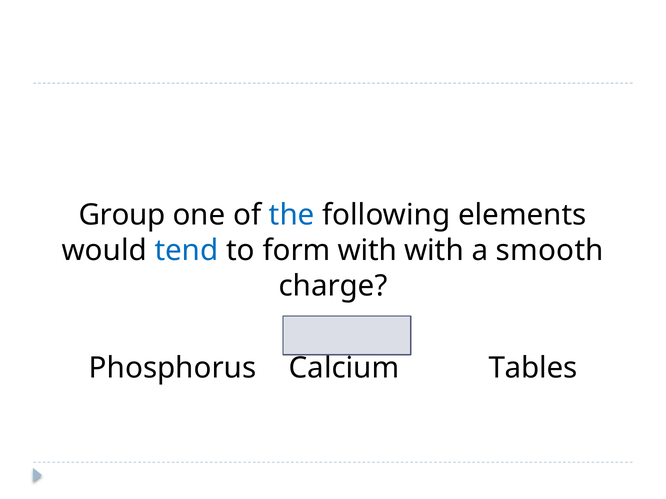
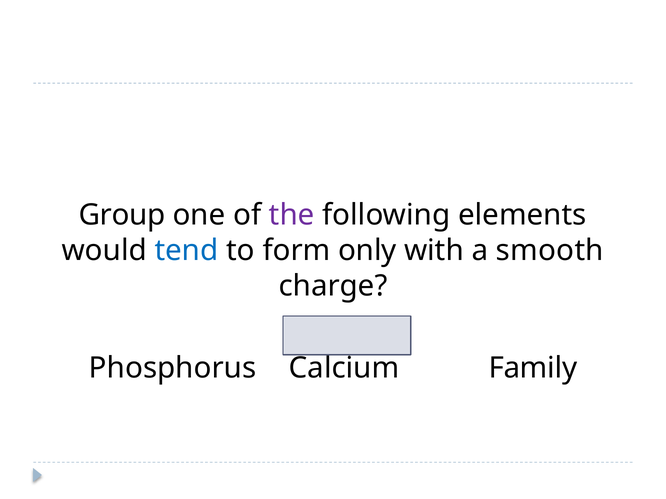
the colour: blue -> purple
form with: with -> only
Tables: Tables -> Family
